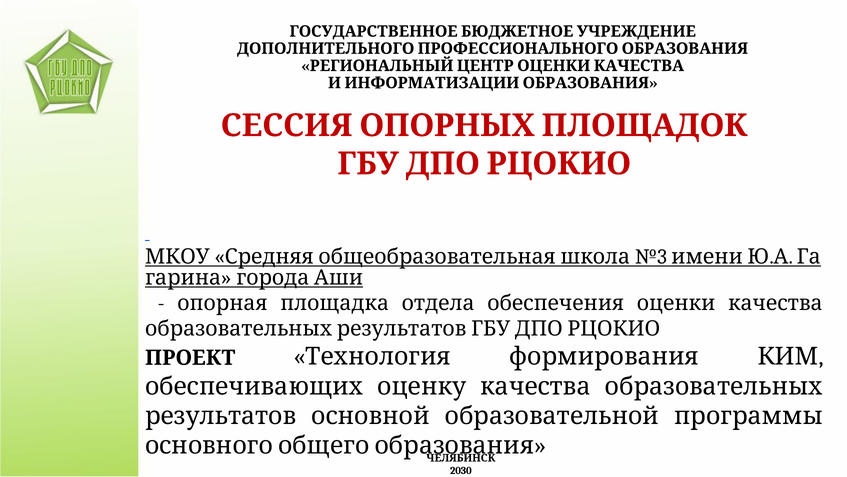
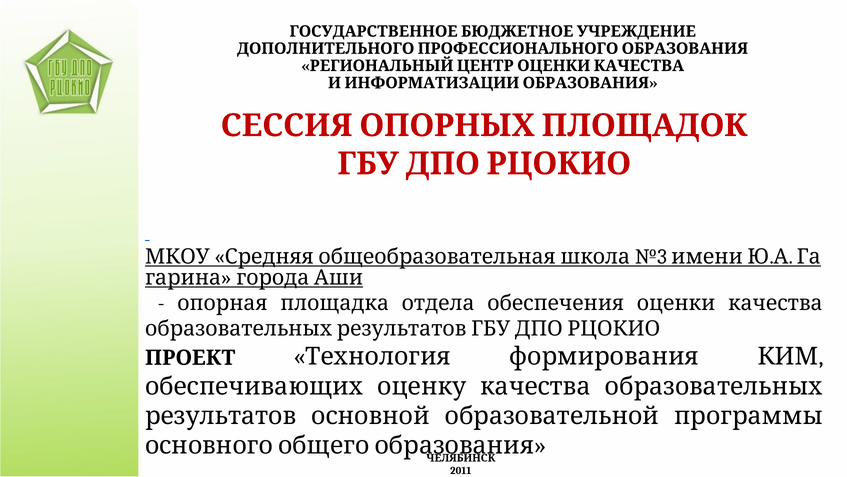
2030: 2030 -> 2011
